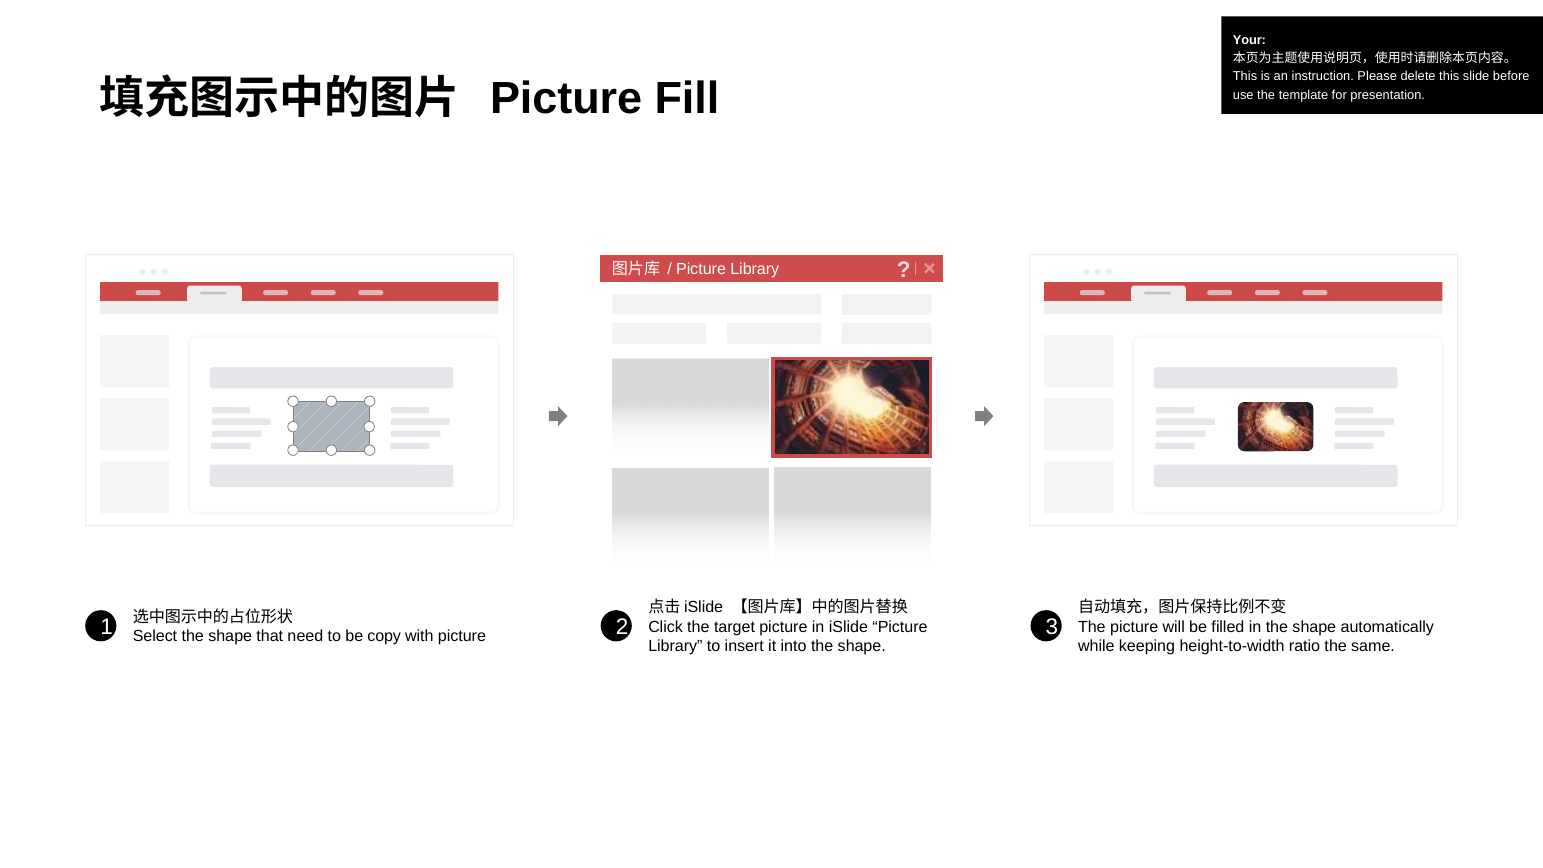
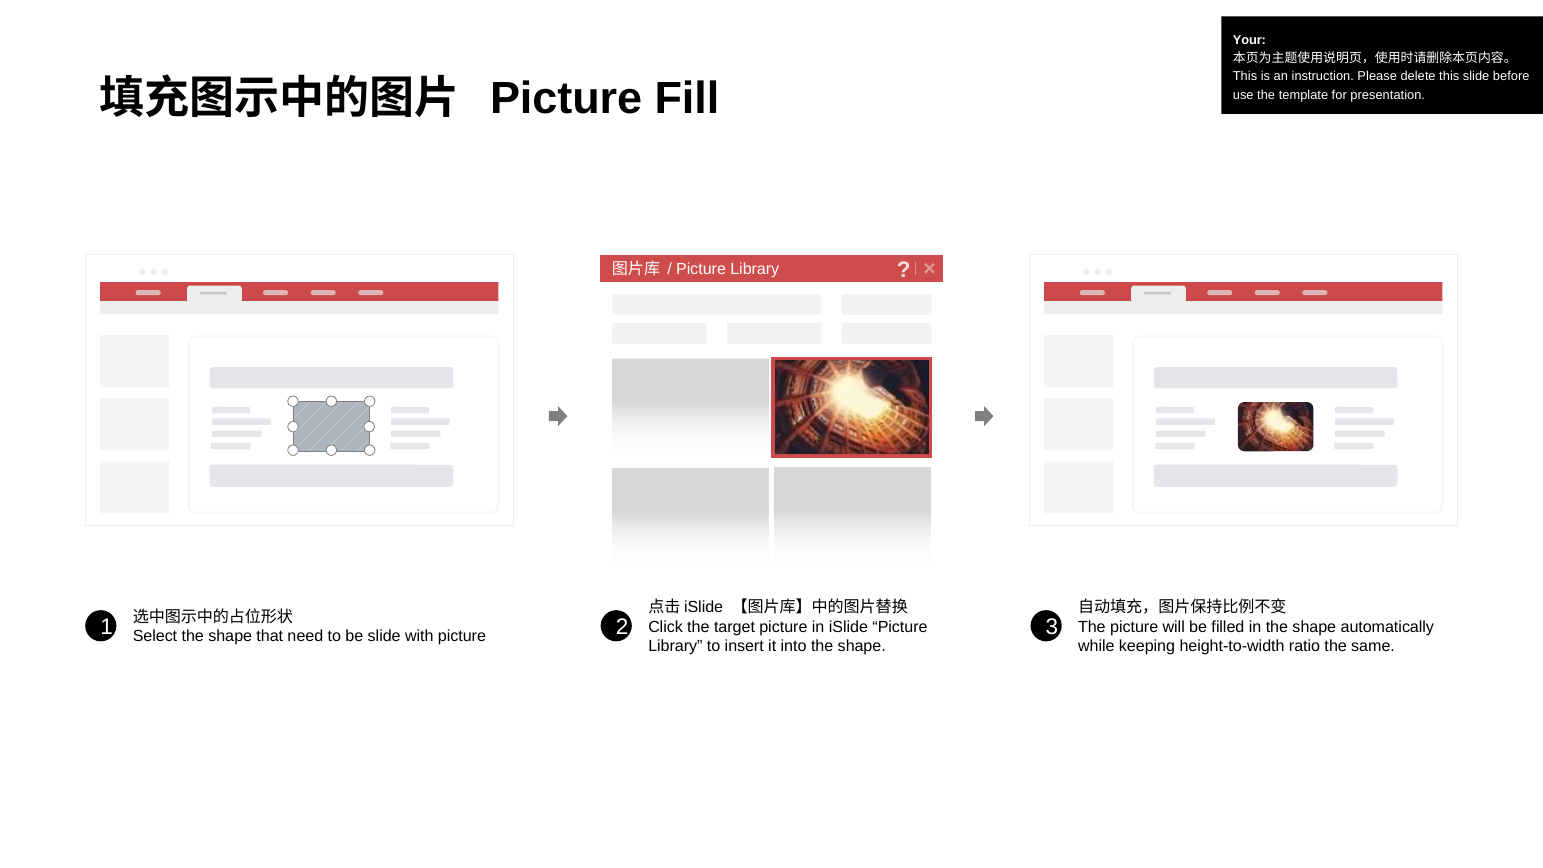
be copy: copy -> slide
